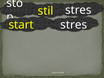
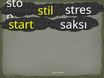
stres at (74, 25): stres -> saksı
